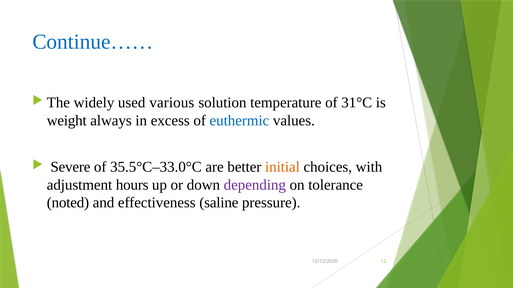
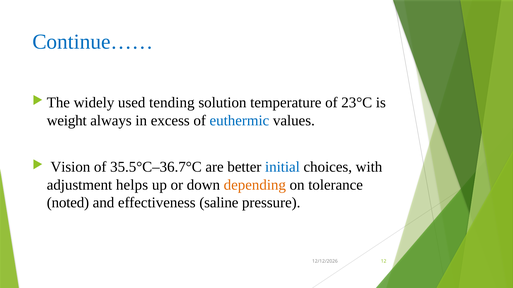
various: various -> tending
31°C: 31°C -> 23°C
Severe: Severe -> Vision
35.5°C–33.0°C: 35.5°C–33.0°C -> 35.5°C–36.7°C
initial colour: orange -> blue
hours: hours -> helps
depending colour: purple -> orange
